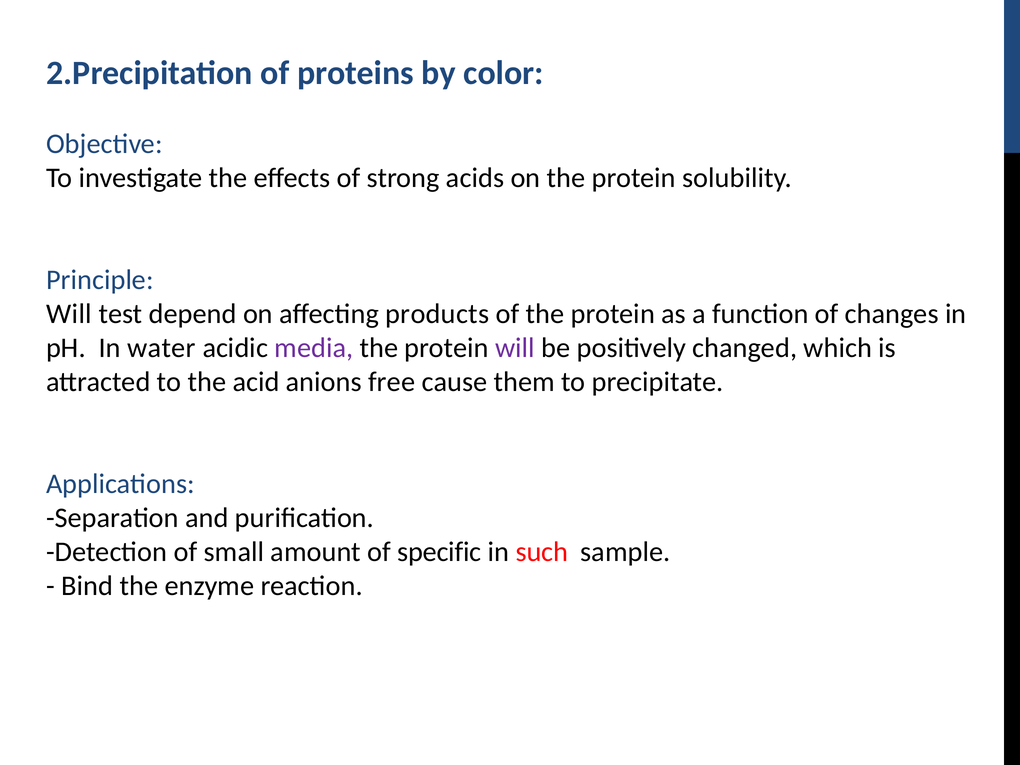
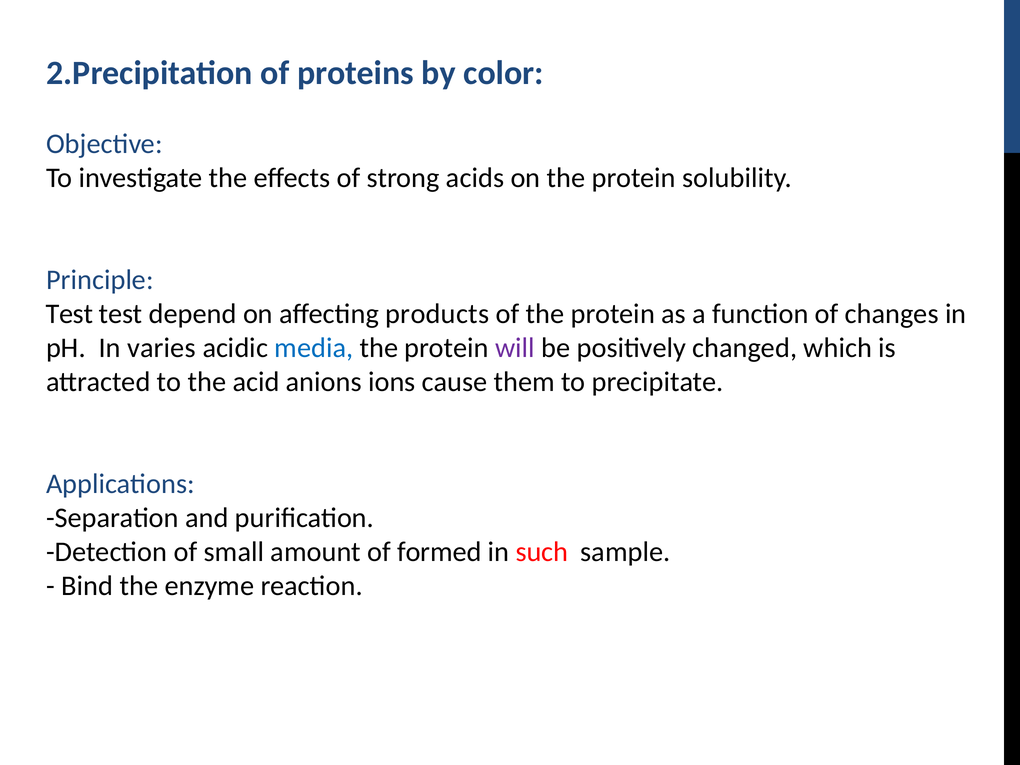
Will at (69, 314): Will -> Test
water: water -> varies
media colour: purple -> blue
free: free -> ions
specific: specific -> formed
